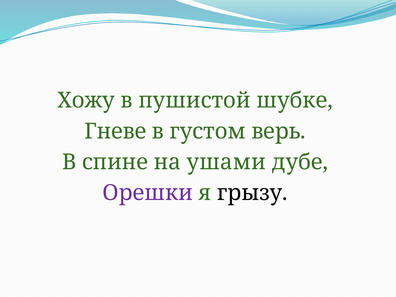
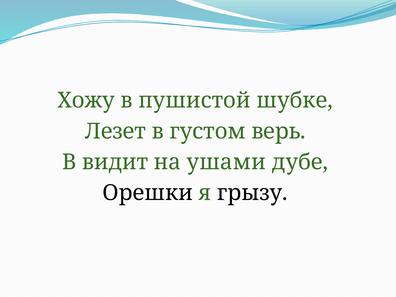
Гневе: Гневе -> Лезет
спине: спине -> видит
Орешки colour: purple -> black
